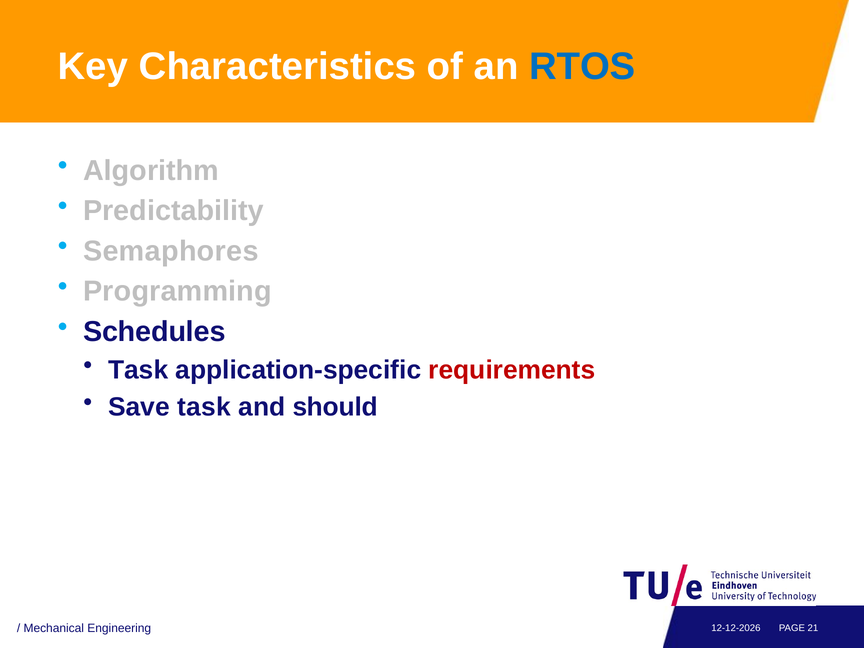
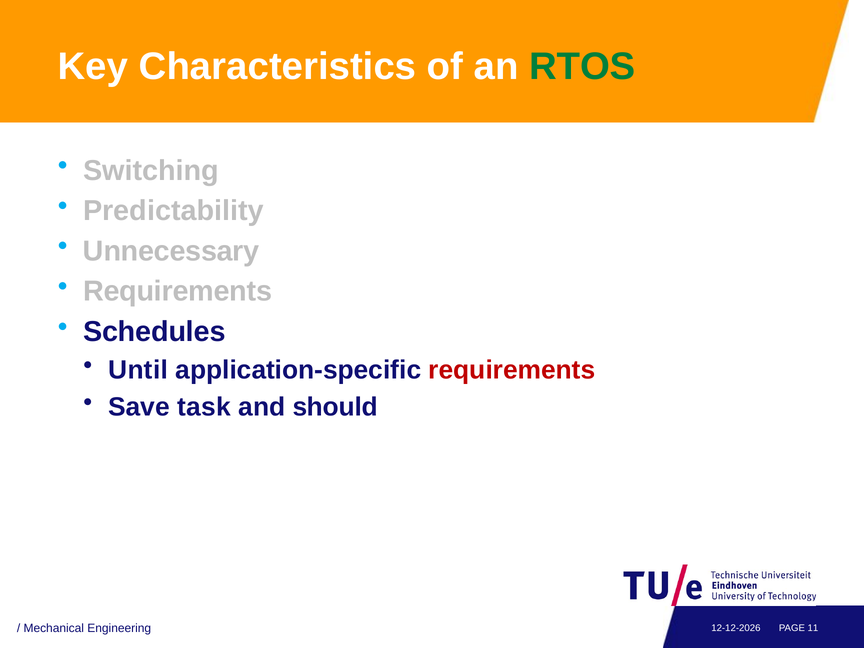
RTOS colour: blue -> green
Algorithm: Algorithm -> Switching
Semaphores: Semaphores -> Unnecessary
Programming at (177, 291): Programming -> Requirements
Task at (138, 370): Task -> Until
21: 21 -> 11
